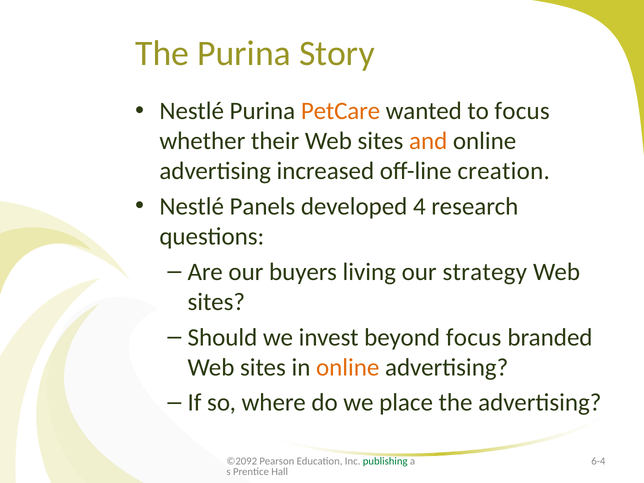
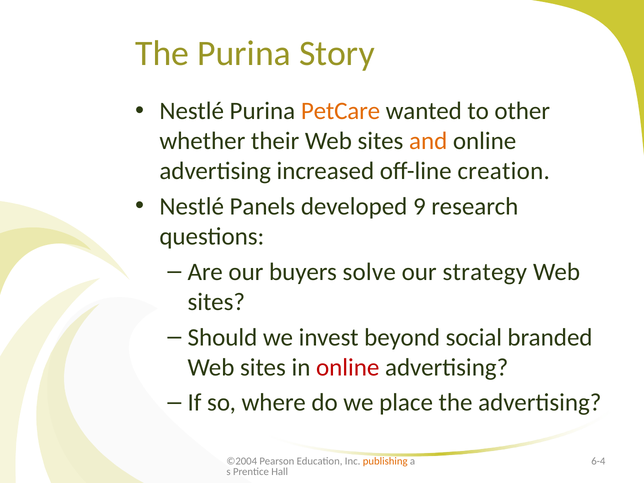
to focus: focus -> other
4: 4 -> 9
living: living -> solve
beyond focus: focus -> social
online at (348, 367) colour: orange -> red
©2092: ©2092 -> ©2004
publishing colour: green -> orange
